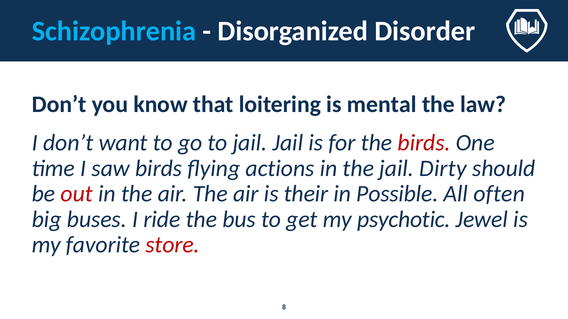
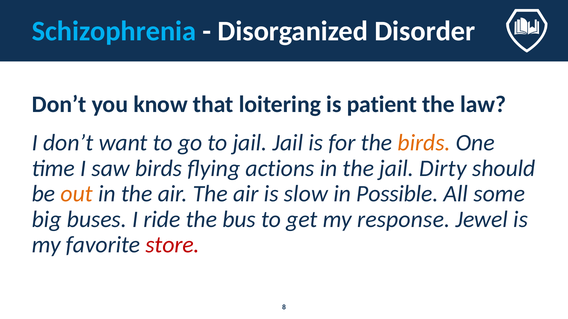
mental: mental -> patient
birds at (424, 143) colour: red -> orange
out colour: red -> orange
their: their -> slow
often: often -> some
psychotic: psychotic -> response
